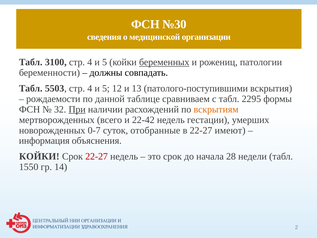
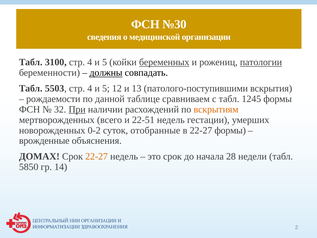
патологии underline: none -> present
должны underline: none -> present
2295: 2295 -> 1245
22-42: 22-42 -> 22-51
0-7: 0-7 -> 0-2
22-27 имеют: имеют -> формы
информация: информация -> врожденные
КОЙКИ at (39, 156): КОЙКИ -> ДОМАХ
22-27 at (97, 156) colour: red -> orange
1550: 1550 -> 5850
